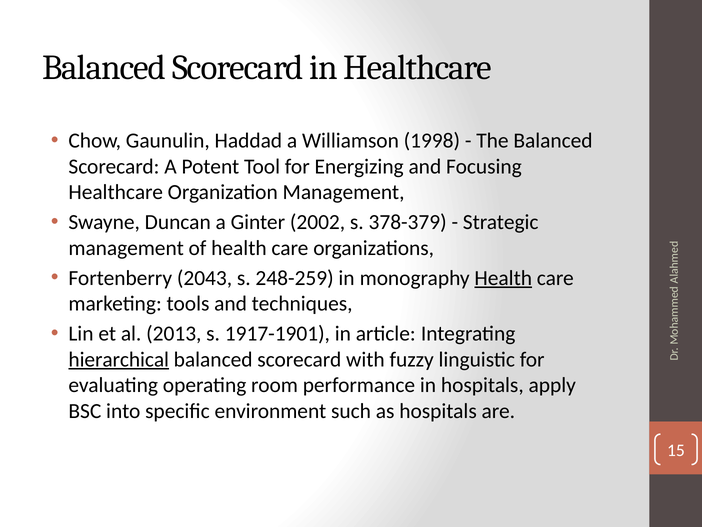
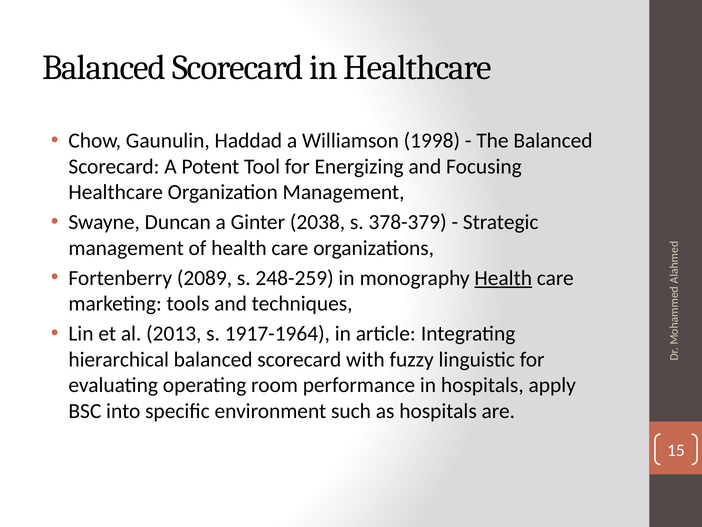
2002: 2002 -> 2038
2043: 2043 -> 2089
1917-1901: 1917-1901 -> 1917-1964
hierarchical underline: present -> none
